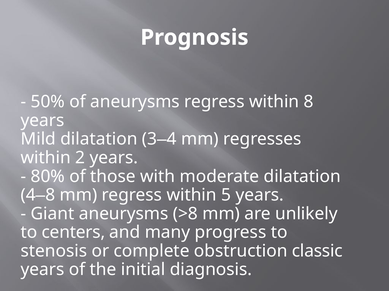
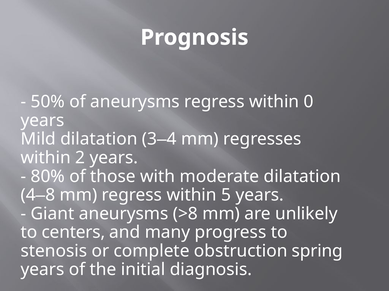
within 8: 8 -> 0
classic: classic -> spring
